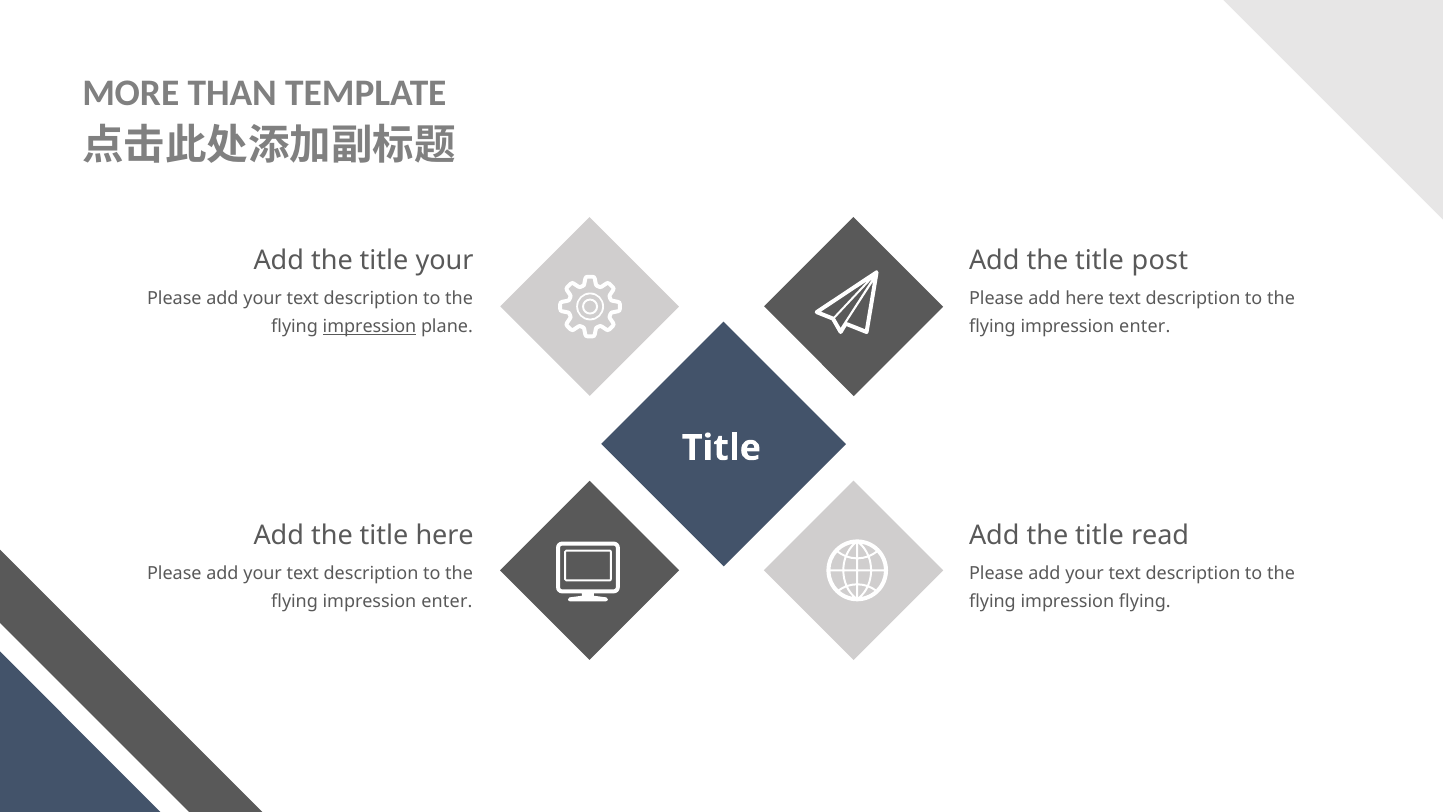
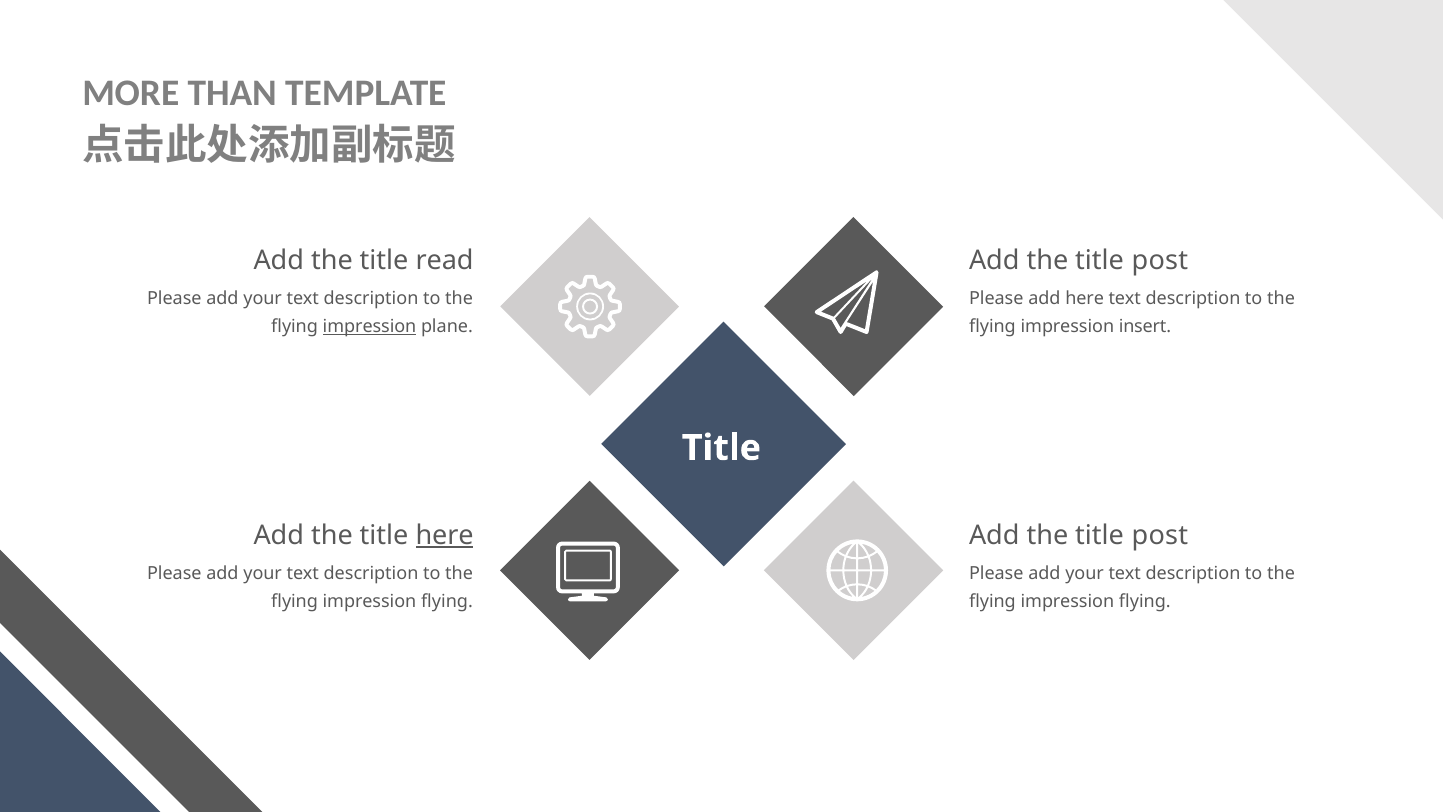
title your: your -> read
enter at (1145, 327): enter -> insert
here at (445, 535) underline: none -> present
read at (1160, 535): read -> post
enter at (447, 601): enter -> flying
